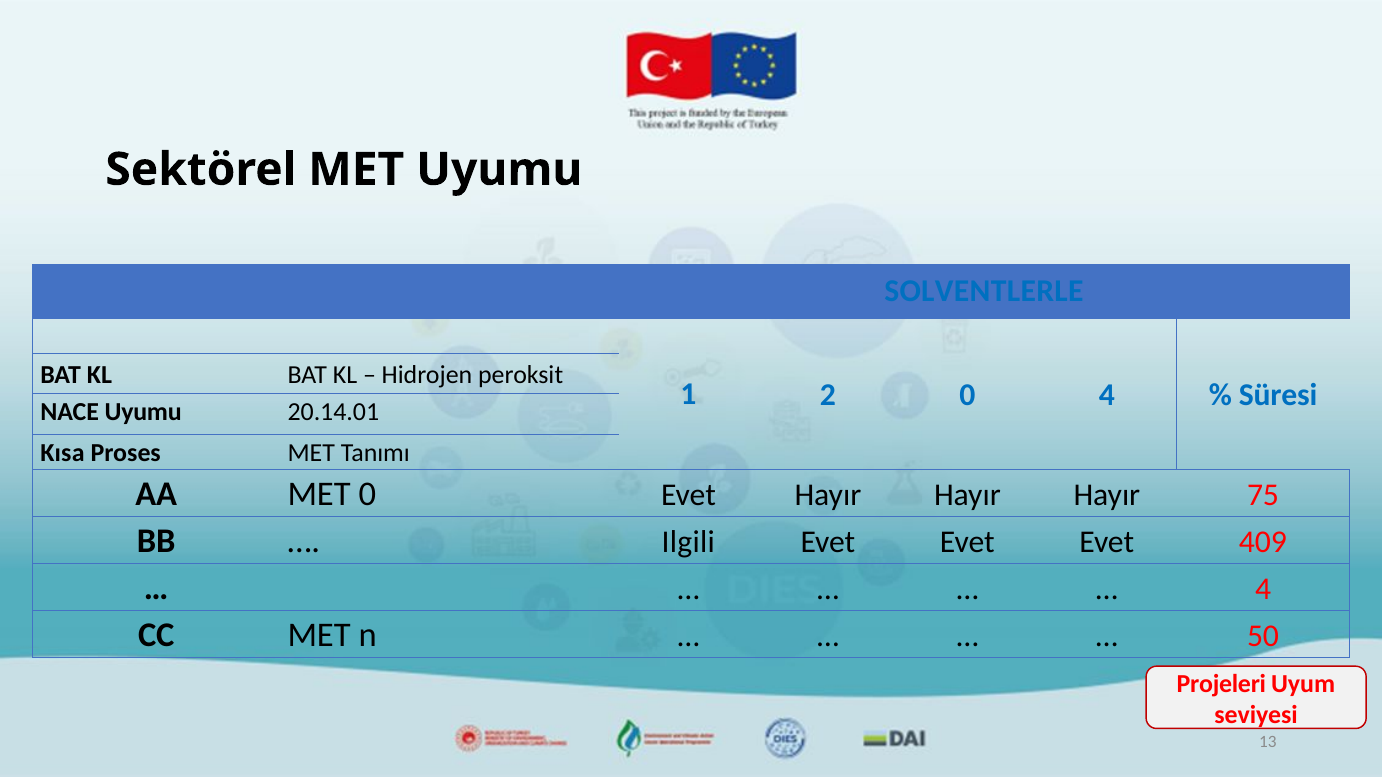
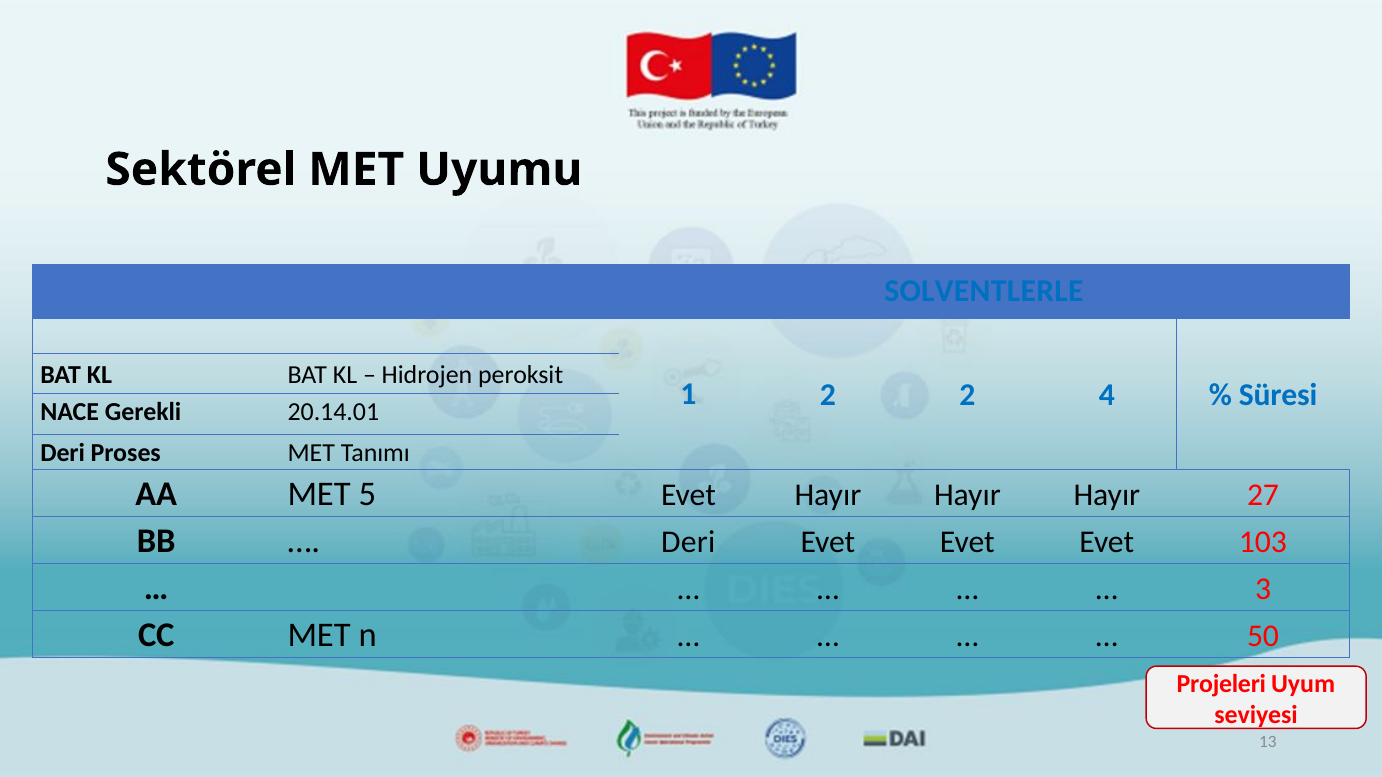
2 0: 0 -> 2
NACE Uyumu: Uyumu -> Gerekli
Kısa at (62, 453): Kısa -> Deri
MET 0: 0 -> 5
75: 75 -> 27
Ilgili at (688, 542): Ilgili -> Deri
409: 409 -> 103
4 at (1263, 589): 4 -> 3
